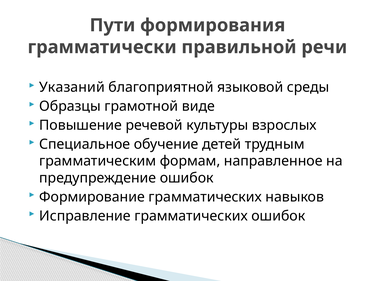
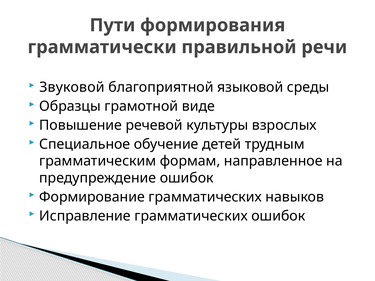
Указаний: Указаний -> Звуковой
